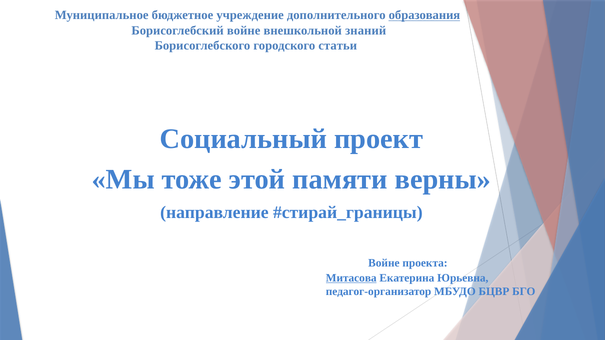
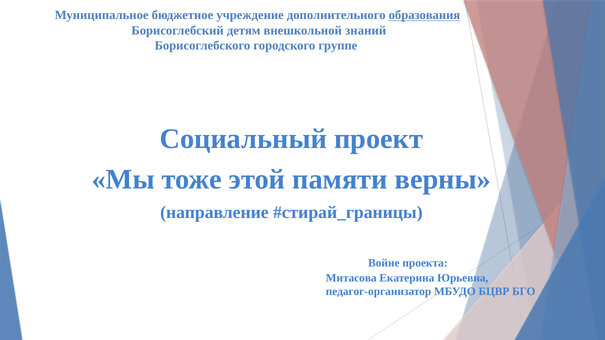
Борисоглебский войне: войне -> детям
статьи: статьи -> группе
Митасова underline: present -> none
